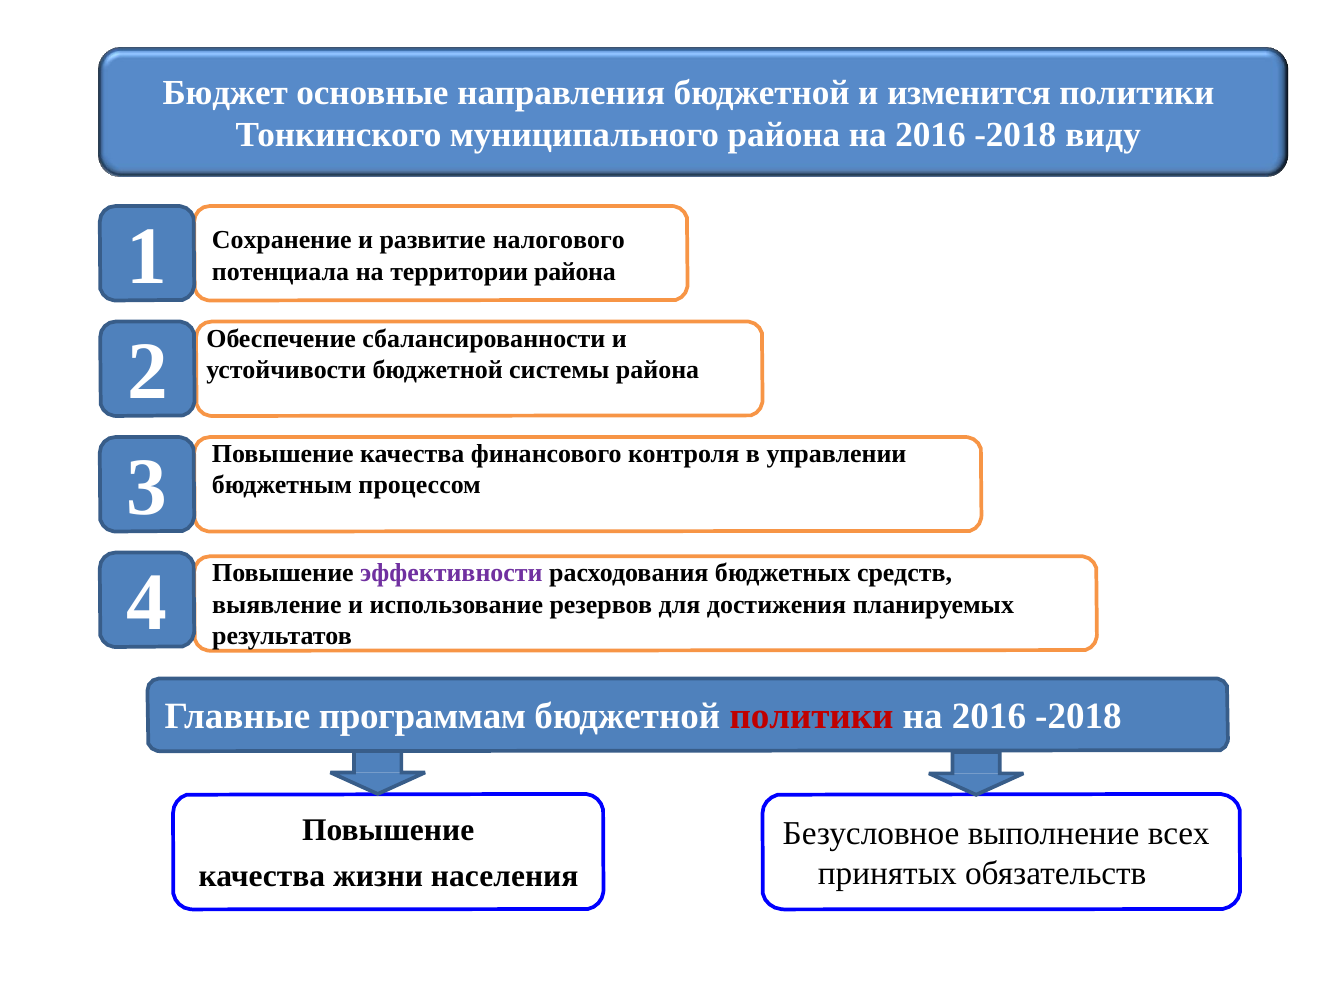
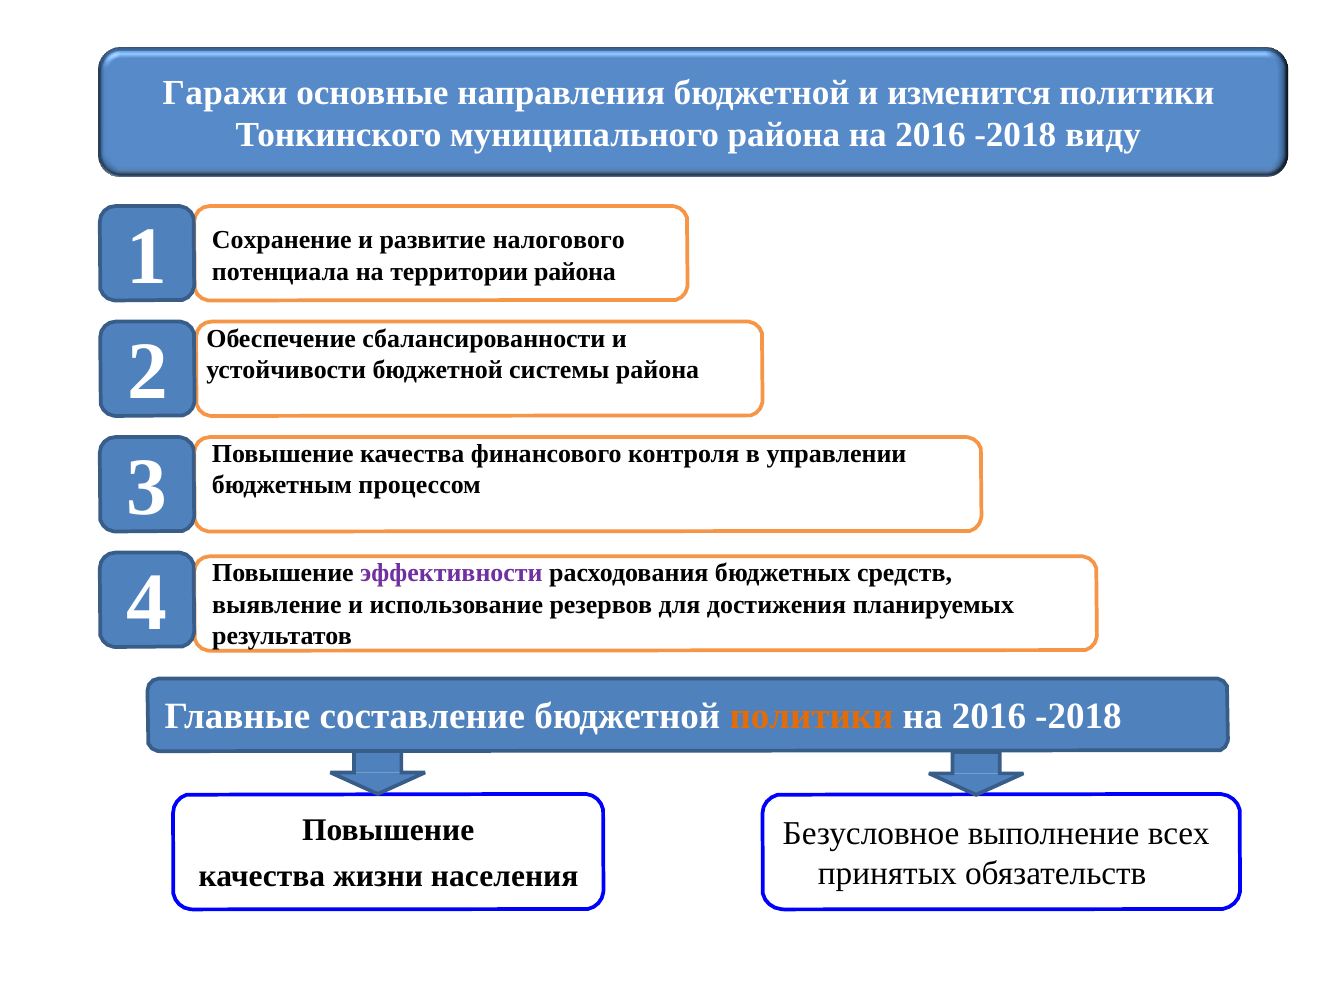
Бюджет: Бюджет -> Гаражи
программам: программам -> составление
политики at (812, 716) colour: red -> orange
